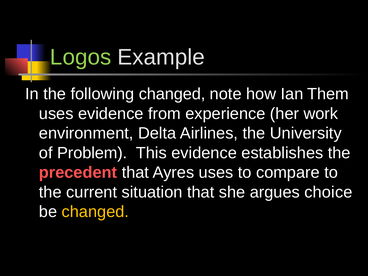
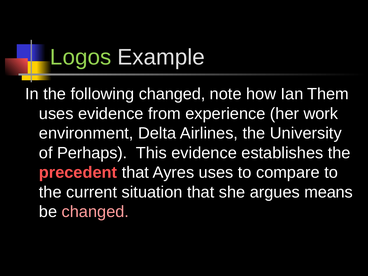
Problem: Problem -> Perhaps
choice: choice -> means
changed at (95, 212) colour: yellow -> pink
